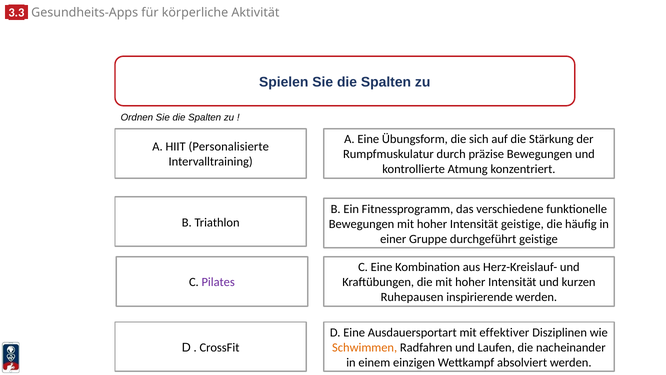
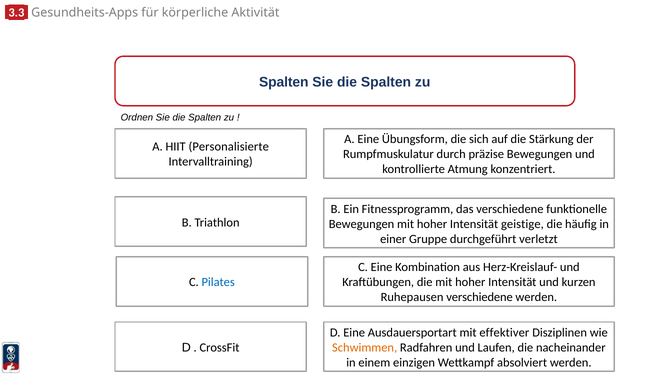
Spielen at (284, 82): Spielen -> Spalten
durchgeführt geistige: geistige -> verletzt
Pilates colour: purple -> blue
Ruhepausen inspirierende: inspirierende -> verschiedene
